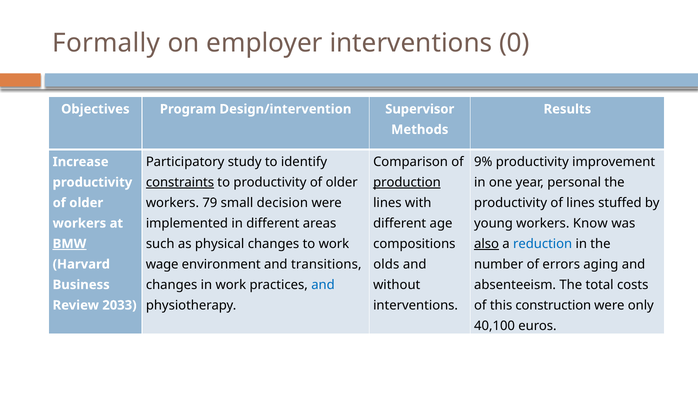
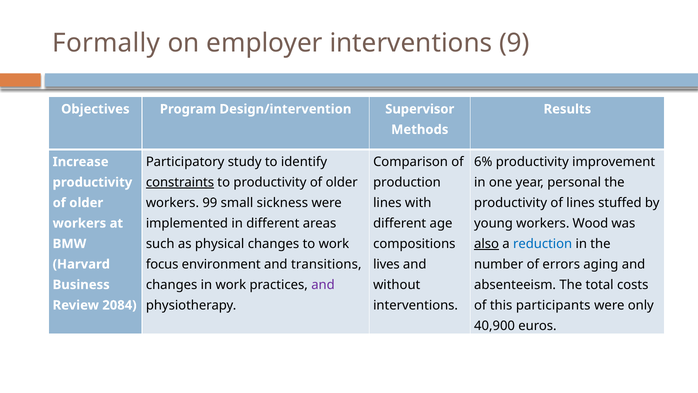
0: 0 -> 9
9%: 9% -> 6%
production underline: present -> none
79: 79 -> 99
decision: decision -> sickness
Know: Know -> Wood
BMW underline: present -> none
wage: wage -> focus
olds: olds -> lives
and at (323, 284) colour: blue -> purple
construction: construction -> participants
2033: 2033 -> 2084
40,100: 40,100 -> 40,900
